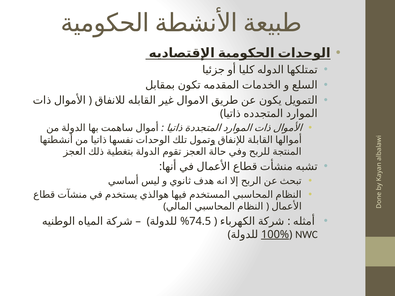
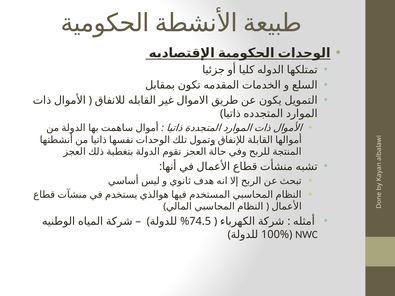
100% underline: present -> none
